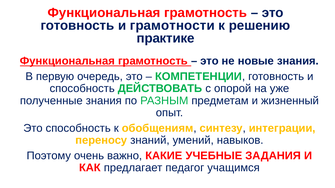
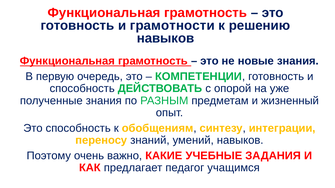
практике at (166, 38): практике -> навыков
